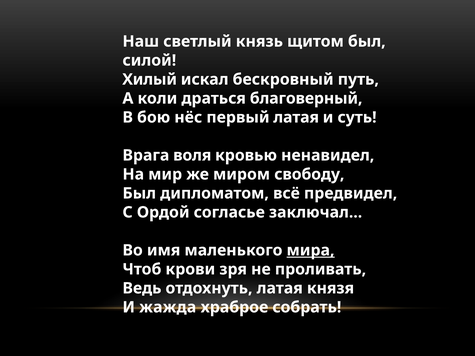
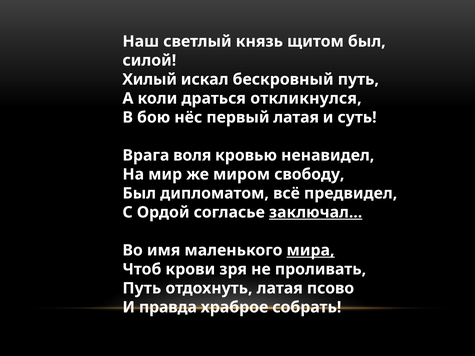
благоверный: благоверный -> откликнулся
заключал underline: none -> present
Ведь at (142, 288): Ведь -> Путь
князя: князя -> псово
жажда: жажда -> правда
